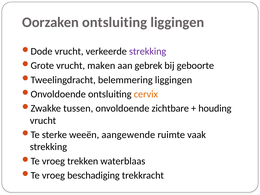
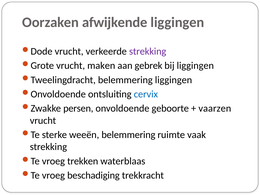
Oorzaken ontsluiting: ontsluiting -> afwijkende
bij geboorte: geboorte -> liggingen
cervix colour: orange -> blue
tussen: tussen -> persen
zichtbare: zichtbare -> geboorte
houding: houding -> vaarzen
weeën aangewende: aangewende -> belemmering
